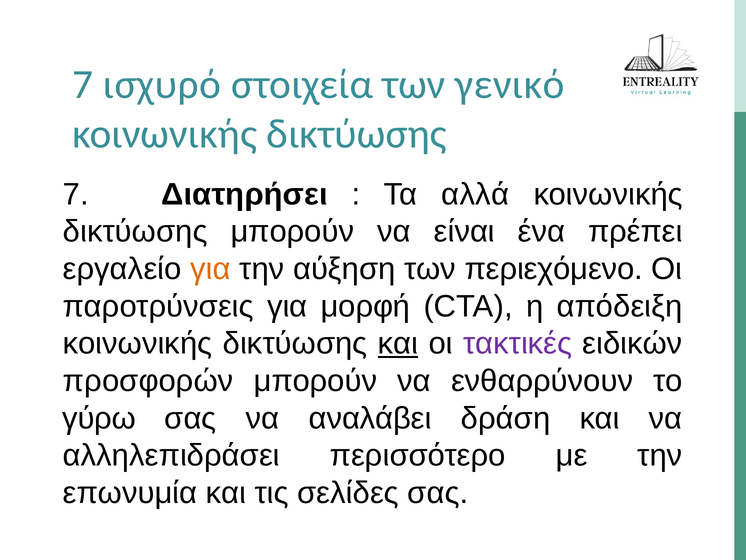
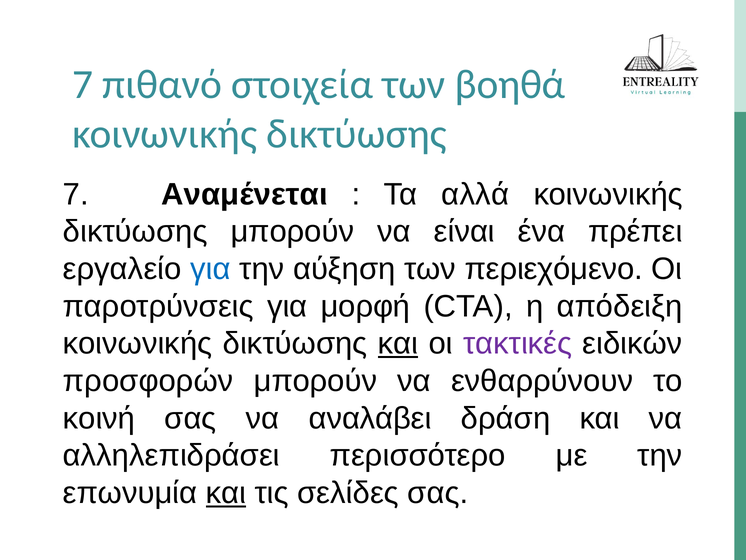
ισχυρό: ισχυρό -> πιθανό
γενικό: γενικό -> βοηθά
Διατηρήσει: Διατηρήσει -> Αναμένεται
για at (210, 269) colour: orange -> blue
γύρω: γύρω -> κοινή
και at (226, 493) underline: none -> present
